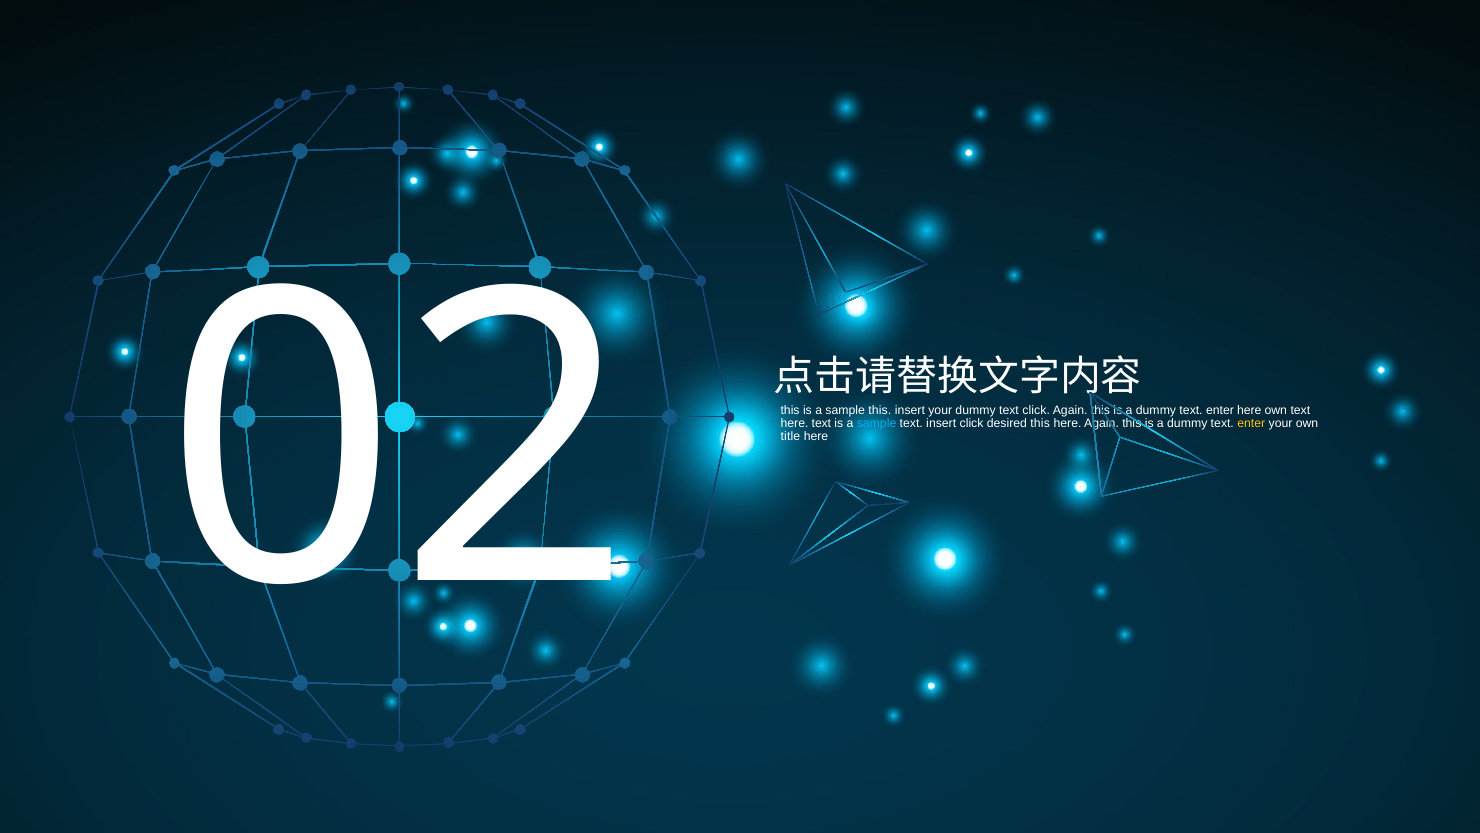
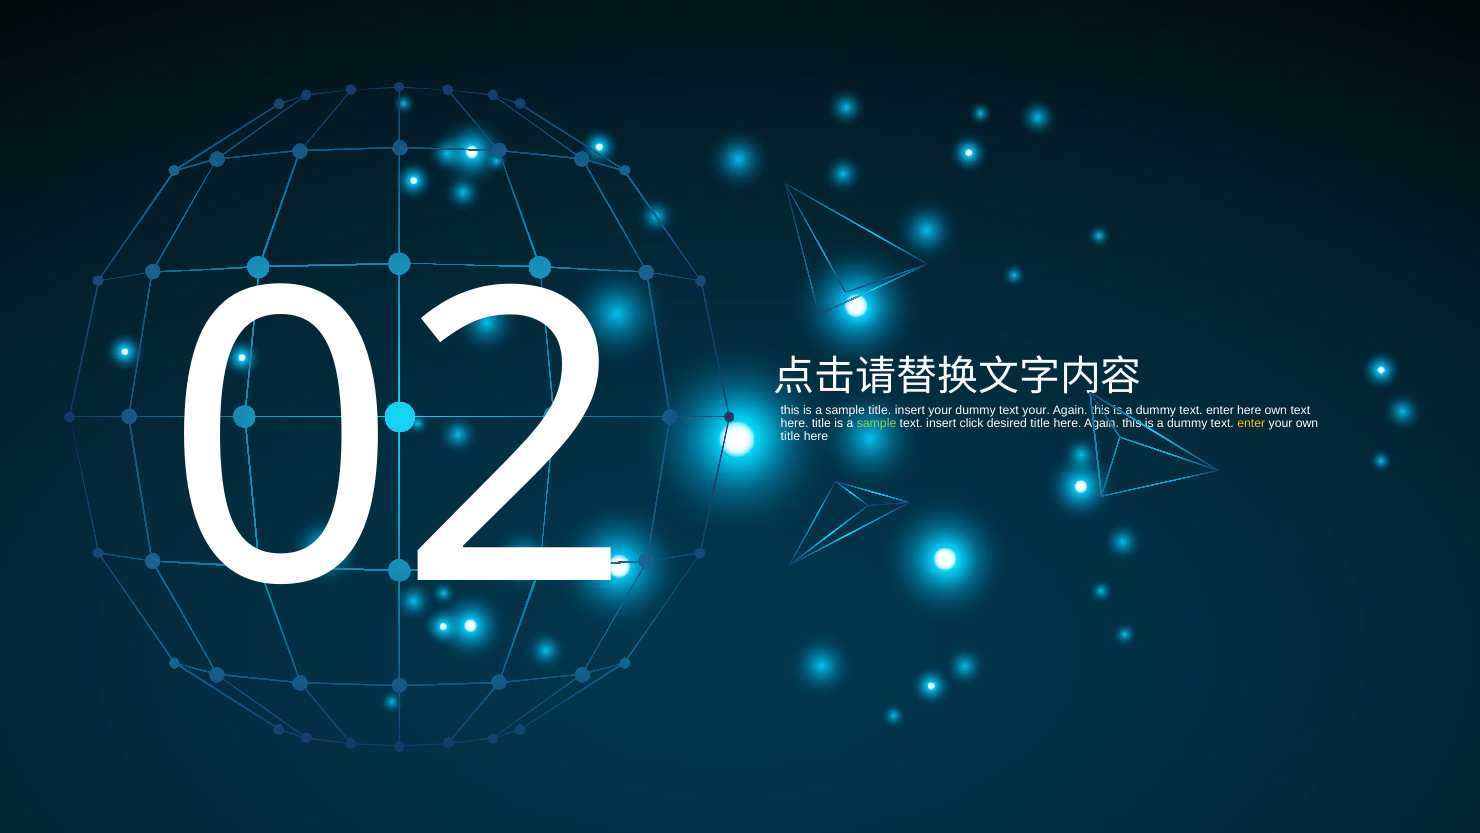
sample this: this -> title
text click: click -> your
here text: text -> title
sample at (877, 423) colour: light blue -> light green
desired this: this -> title
